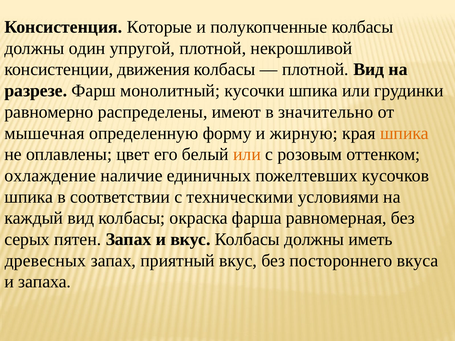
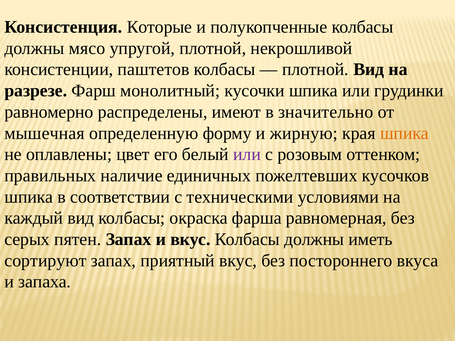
один: один -> мясо
движения: движения -> паштетов
или at (247, 155) colour: orange -> purple
охлаждение: охлаждение -> правильных
древесных: древесных -> сортируют
